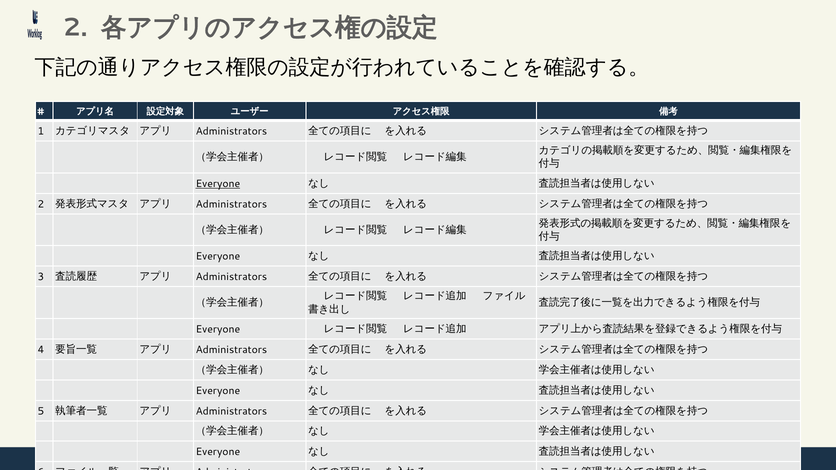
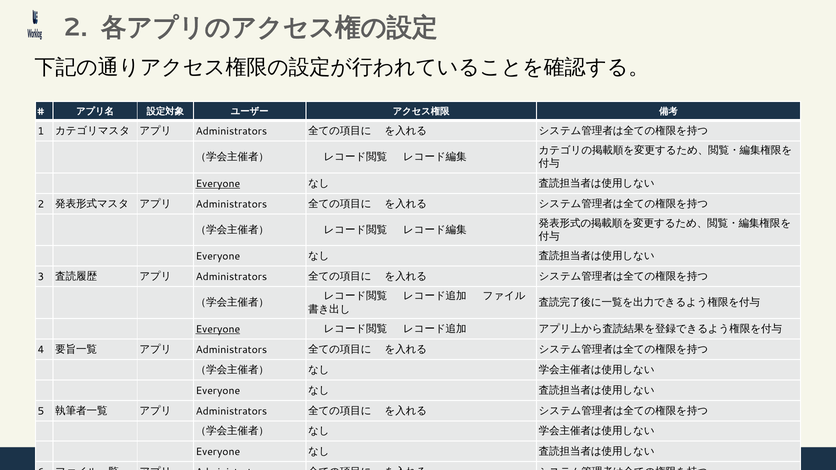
Everyone at (218, 329) underline: none -> present
